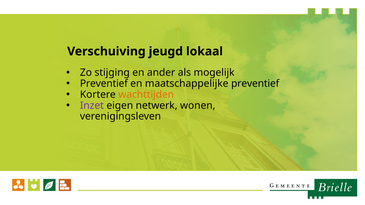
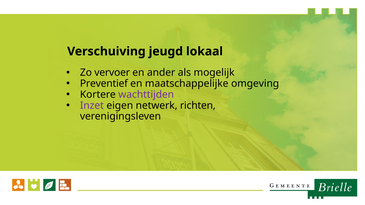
stijging: stijging -> vervoer
maatschappelijke preventief: preventief -> omgeving
wachttijden colour: orange -> purple
wonen: wonen -> richten
